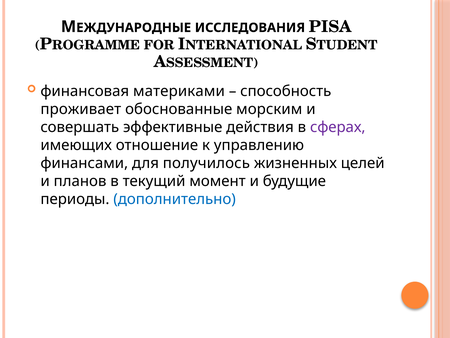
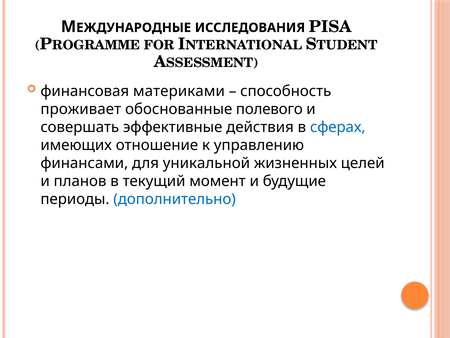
морским: морским -> полевого
сферах colour: purple -> blue
получилось: получилось -> уникальной
